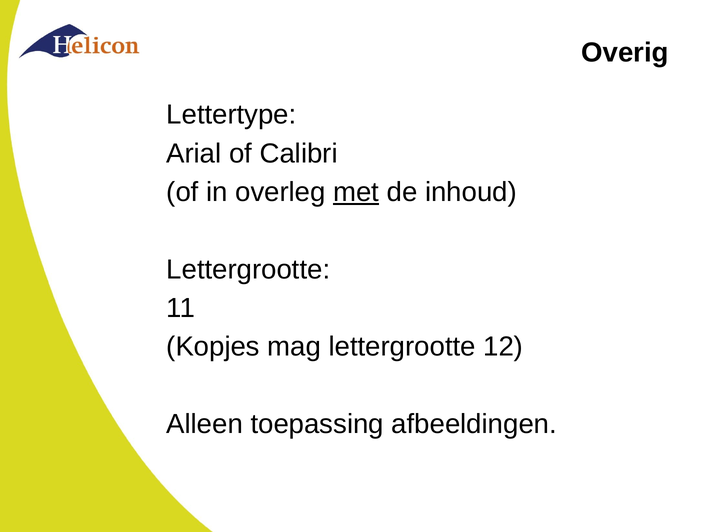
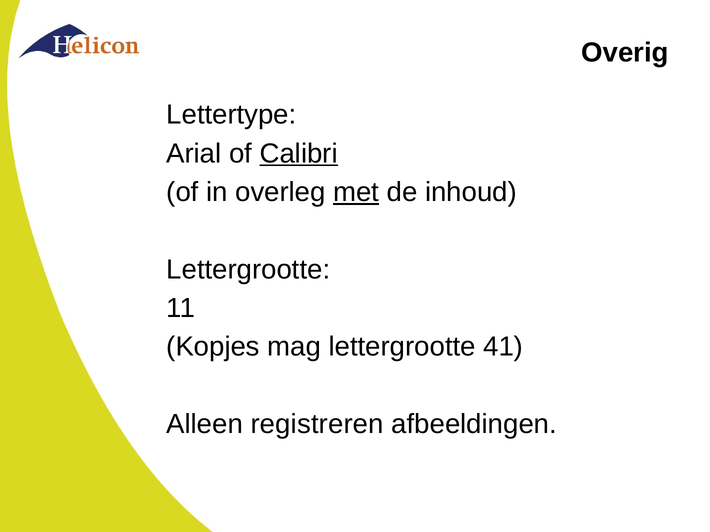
Calibri underline: none -> present
12: 12 -> 41
toepassing: toepassing -> registreren
